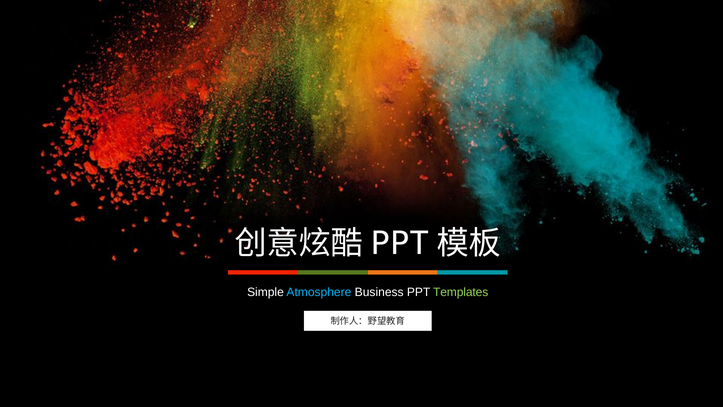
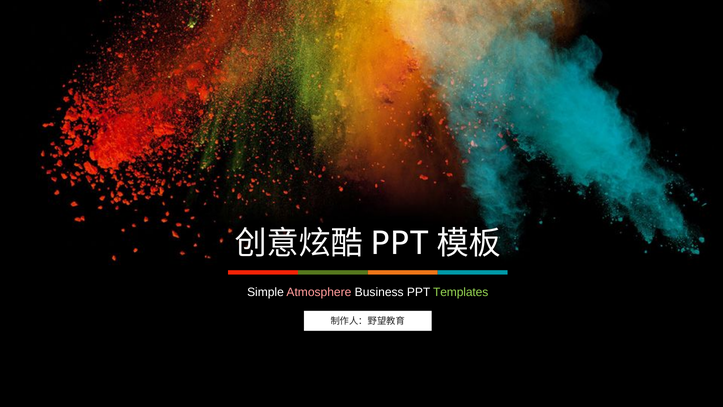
Atmosphere colour: light blue -> pink
